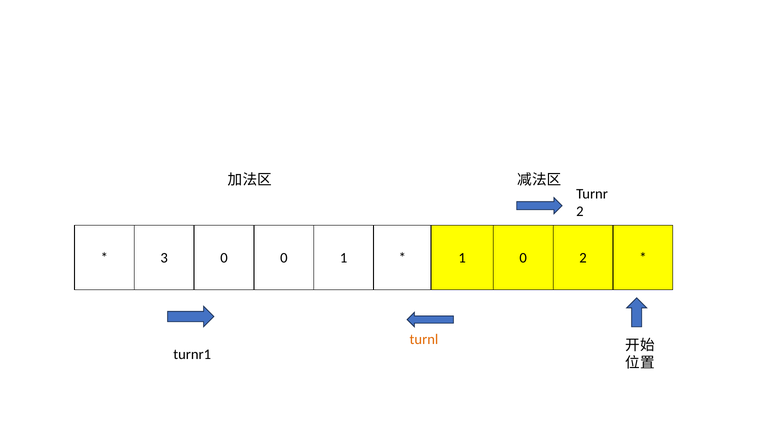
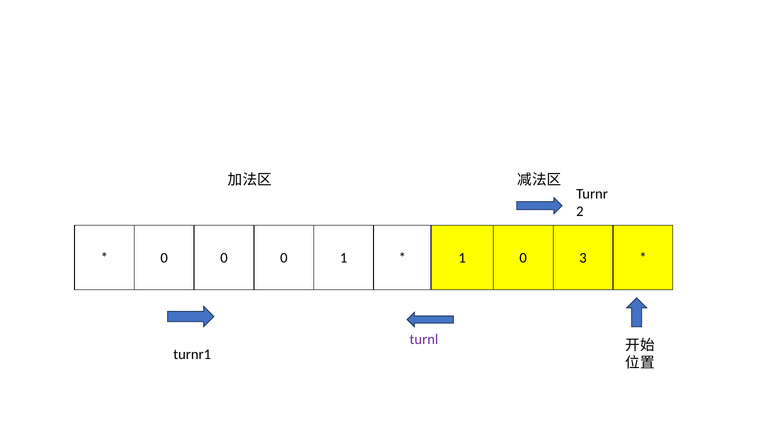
3 at (164, 258): 3 -> 0
0 2: 2 -> 3
turnl colour: orange -> purple
